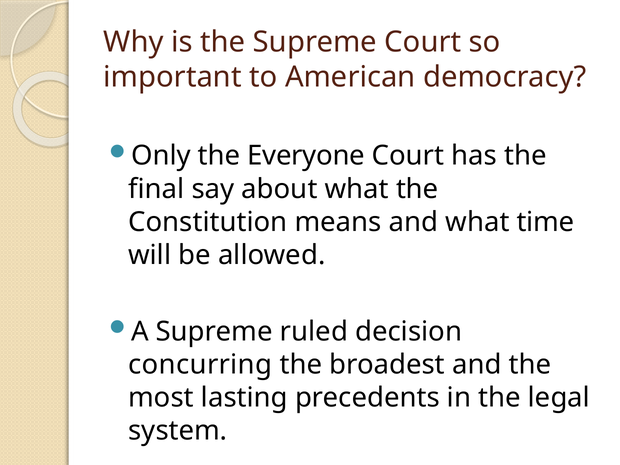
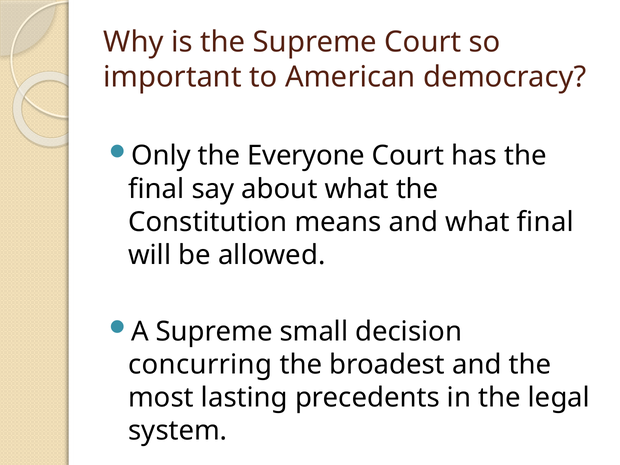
what time: time -> final
ruled: ruled -> small
